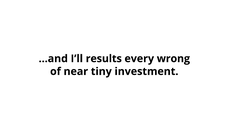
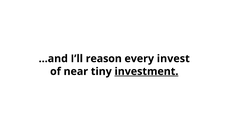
results: results -> reason
wrong: wrong -> invest
investment underline: none -> present
